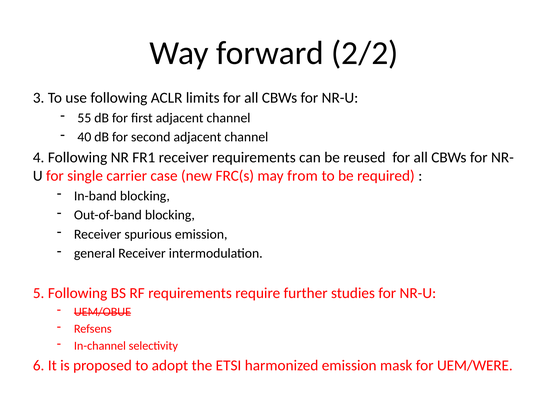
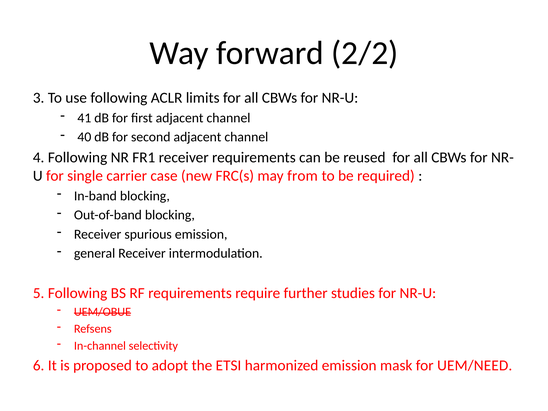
55: 55 -> 41
UEM/WERE: UEM/WERE -> UEM/NEED
